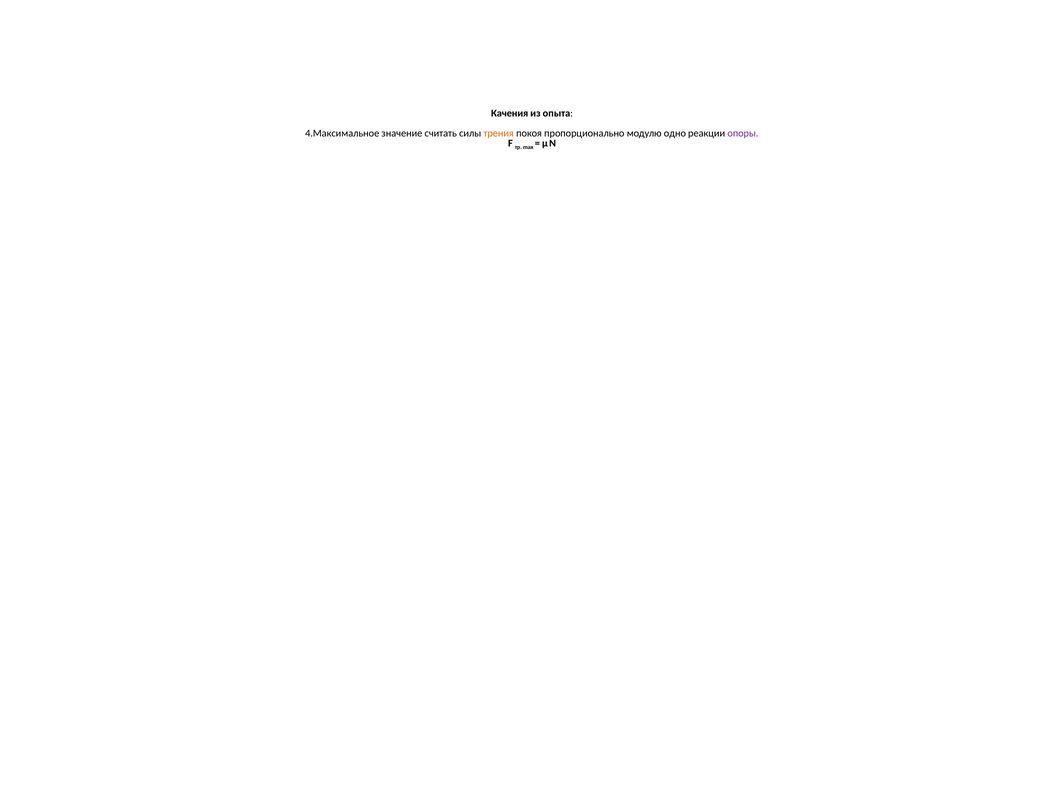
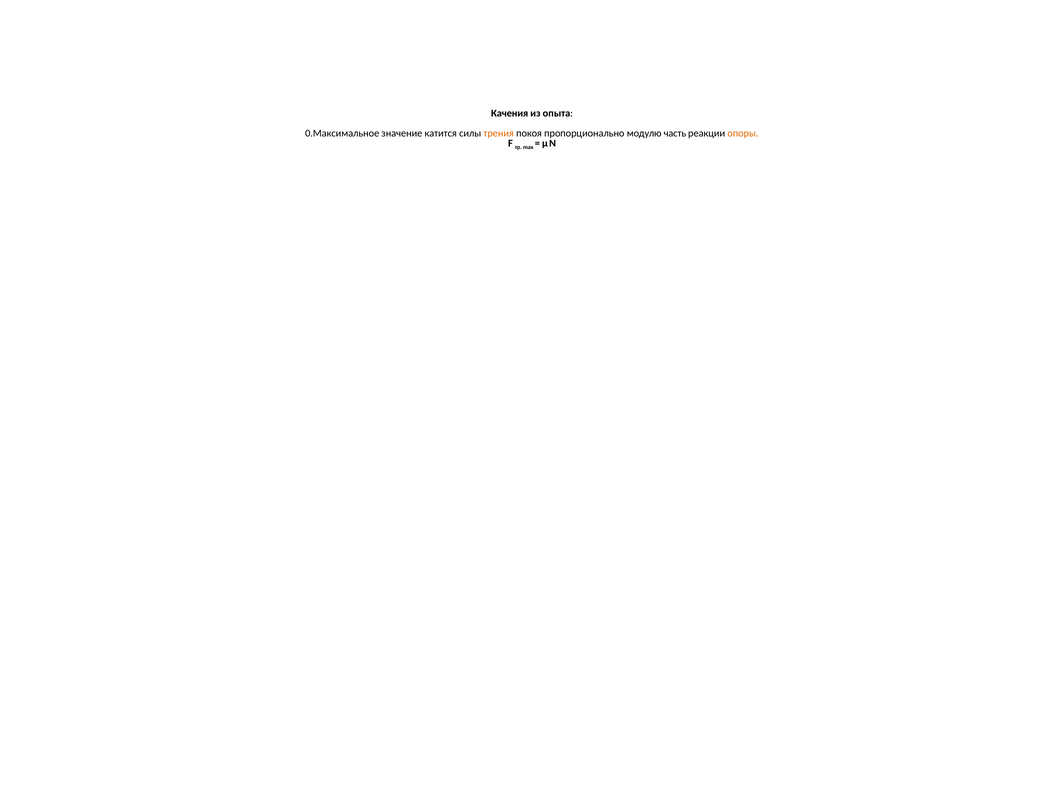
4.Максимальное: 4.Максимальное -> 0.Максимальное
считать: считать -> катится
одно: одно -> часть
опоры colour: purple -> orange
